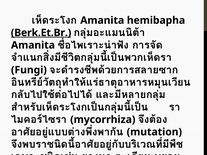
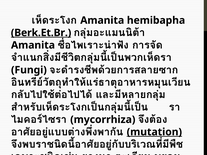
mutation underline: none -> present
